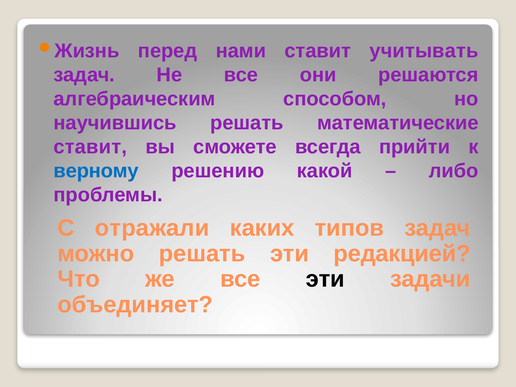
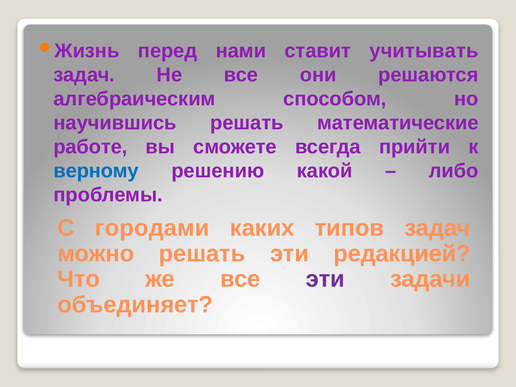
ставит at (90, 147): ставит -> работе
отражали: отражали -> городами
эти at (325, 279) colour: black -> purple
